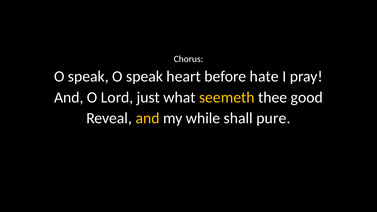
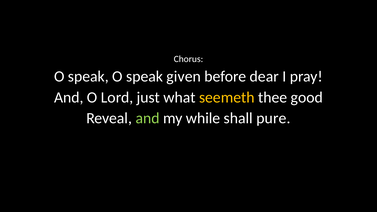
heart: heart -> given
hate: hate -> dear
and at (148, 118) colour: yellow -> light green
